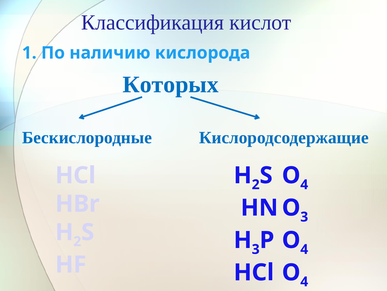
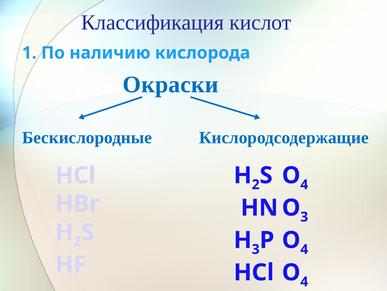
Которых: Которых -> Окраски
